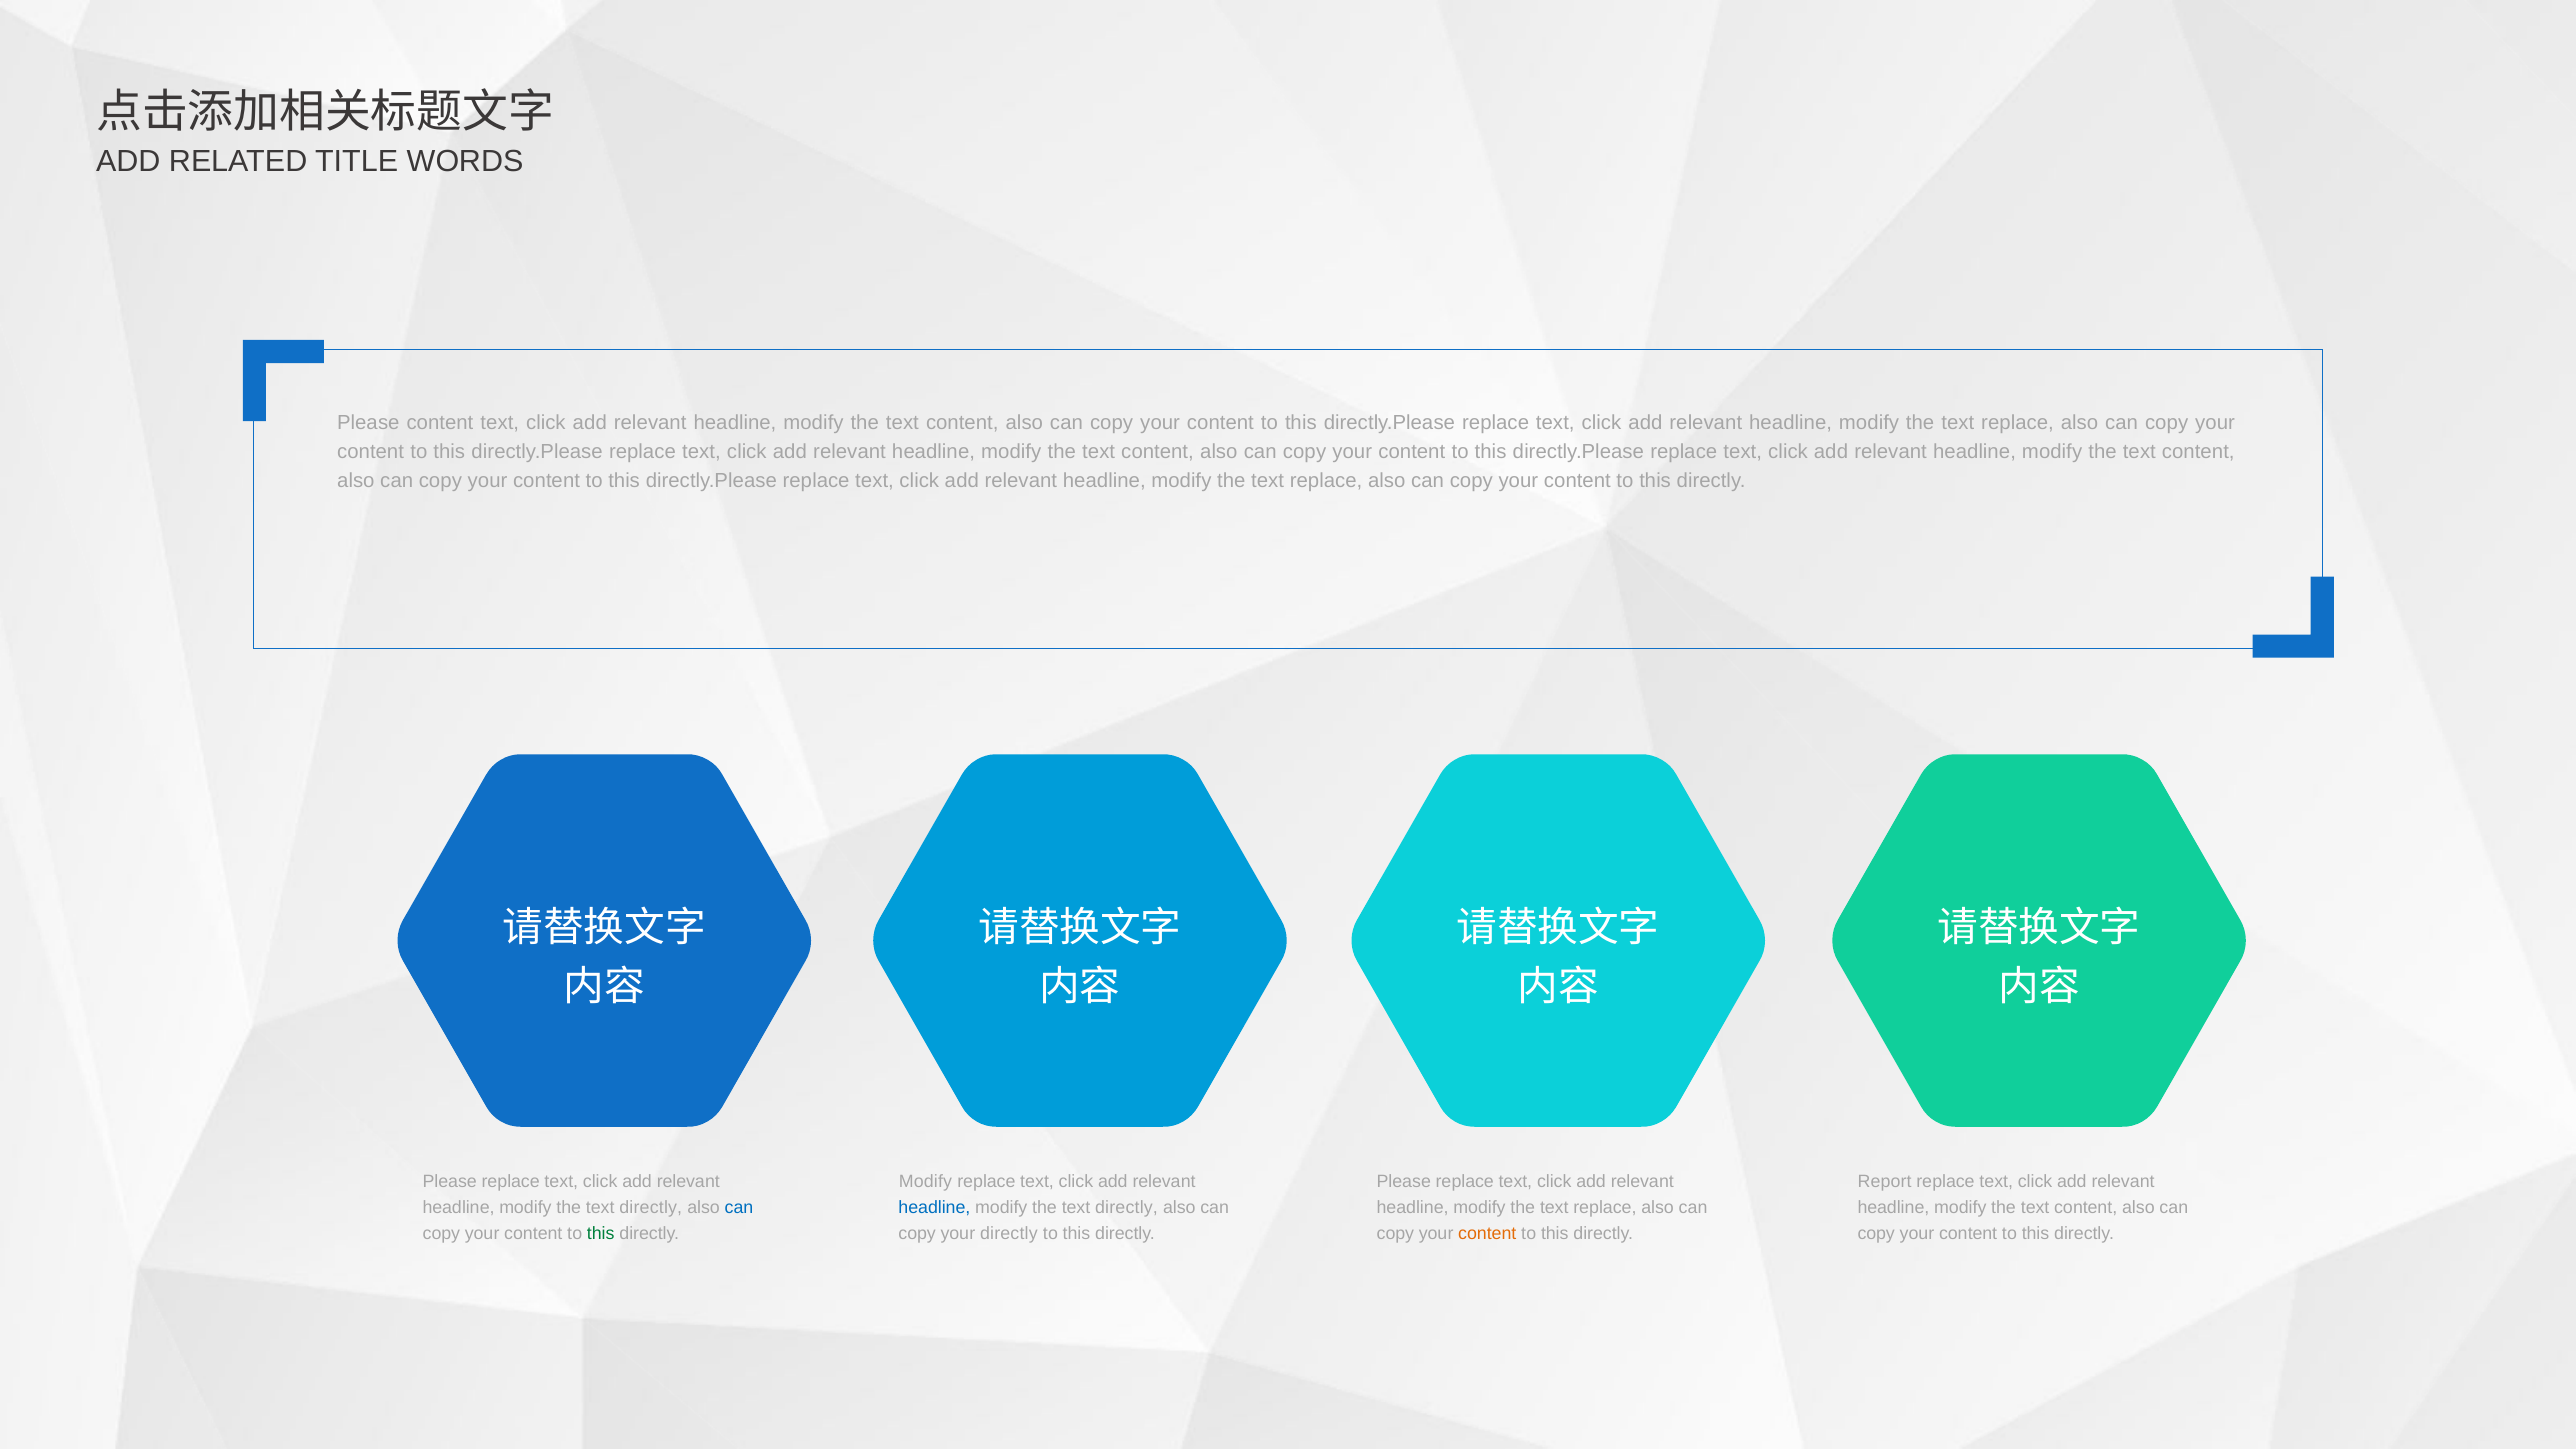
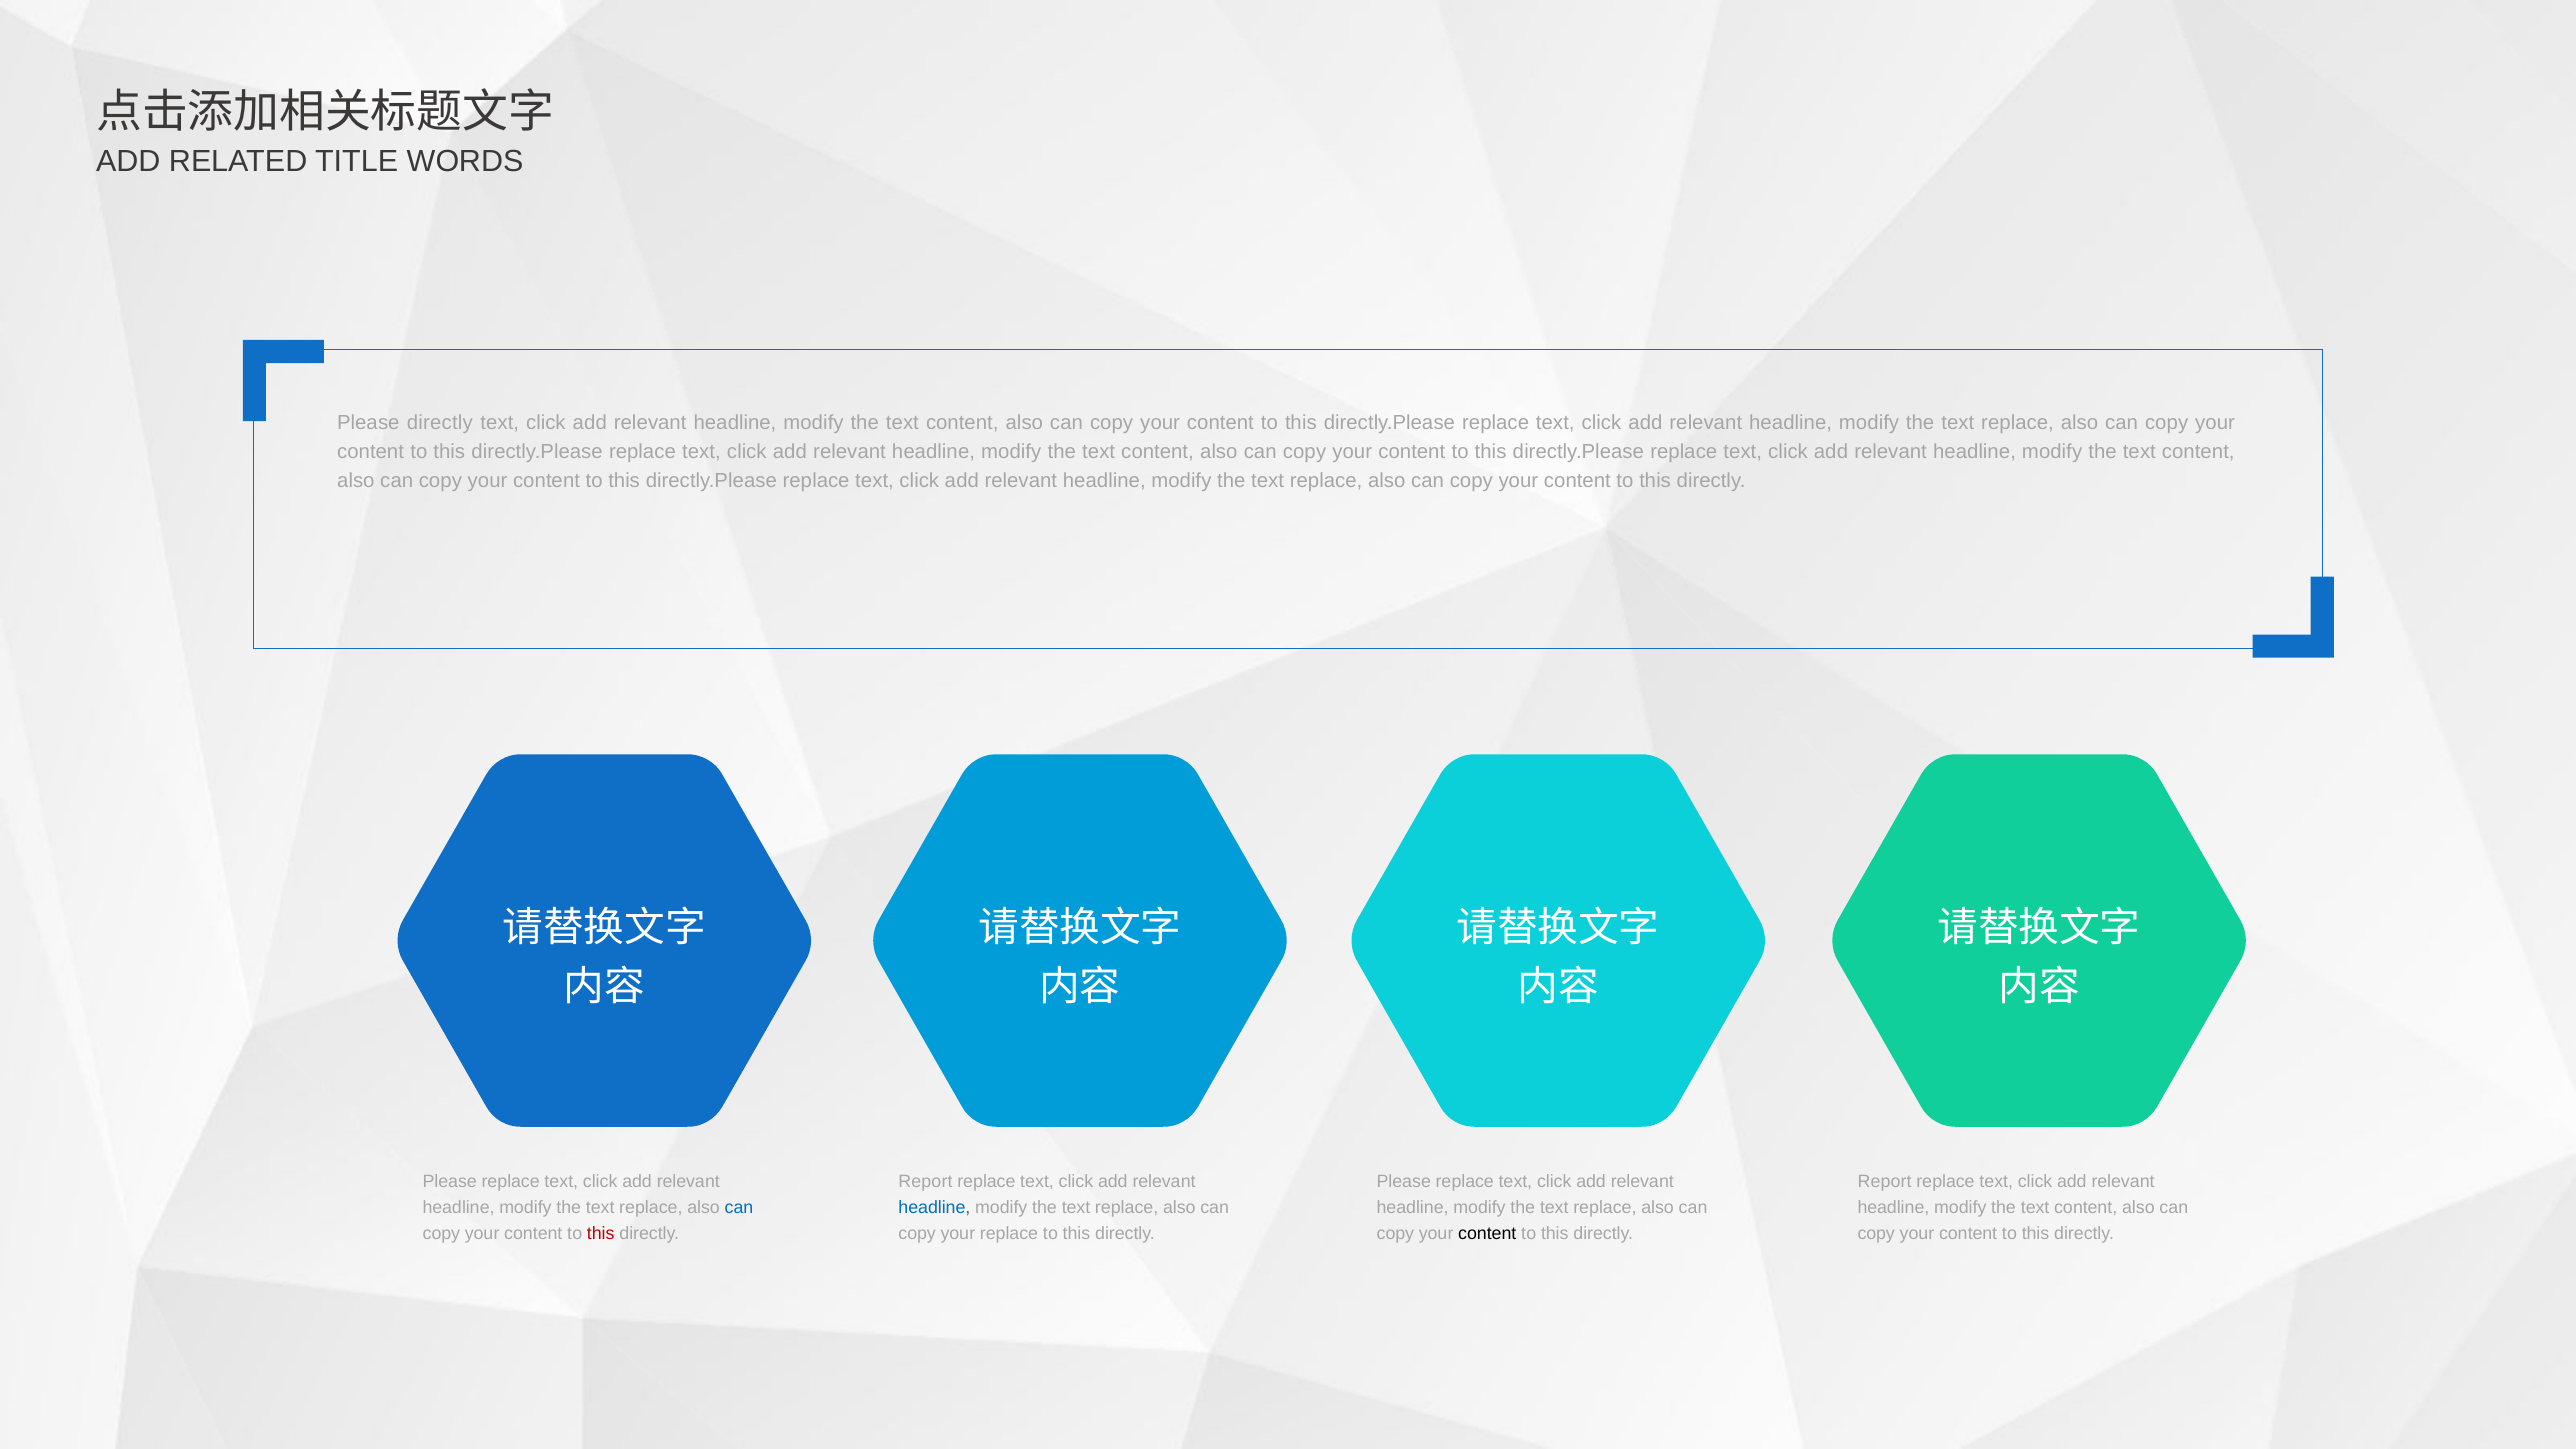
Please content: content -> directly
Modify at (925, 1182): Modify -> Report
directly at (651, 1208): directly -> replace
directly at (1127, 1208): directly -> replace
this at (601, 1233) colour: green -> red
your directly: directly -> replace
content at (1487, 1233) colour: orange -> black
